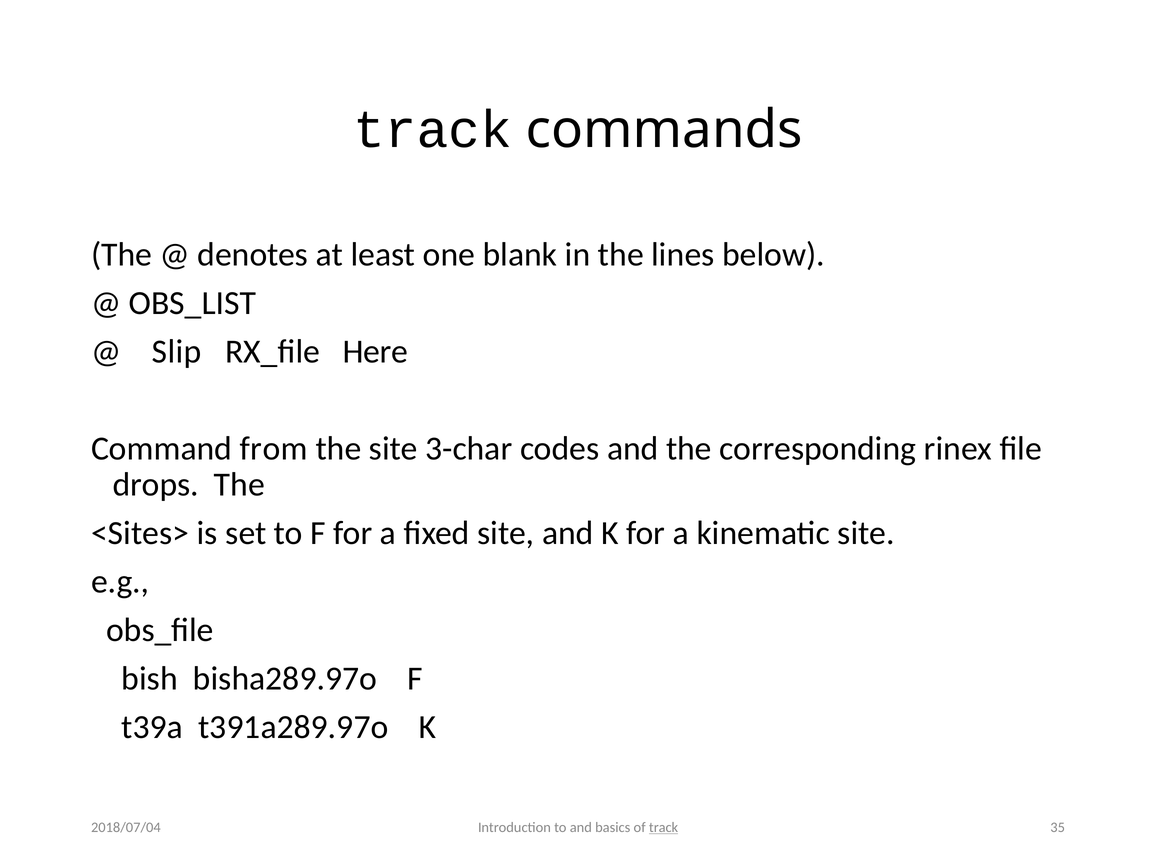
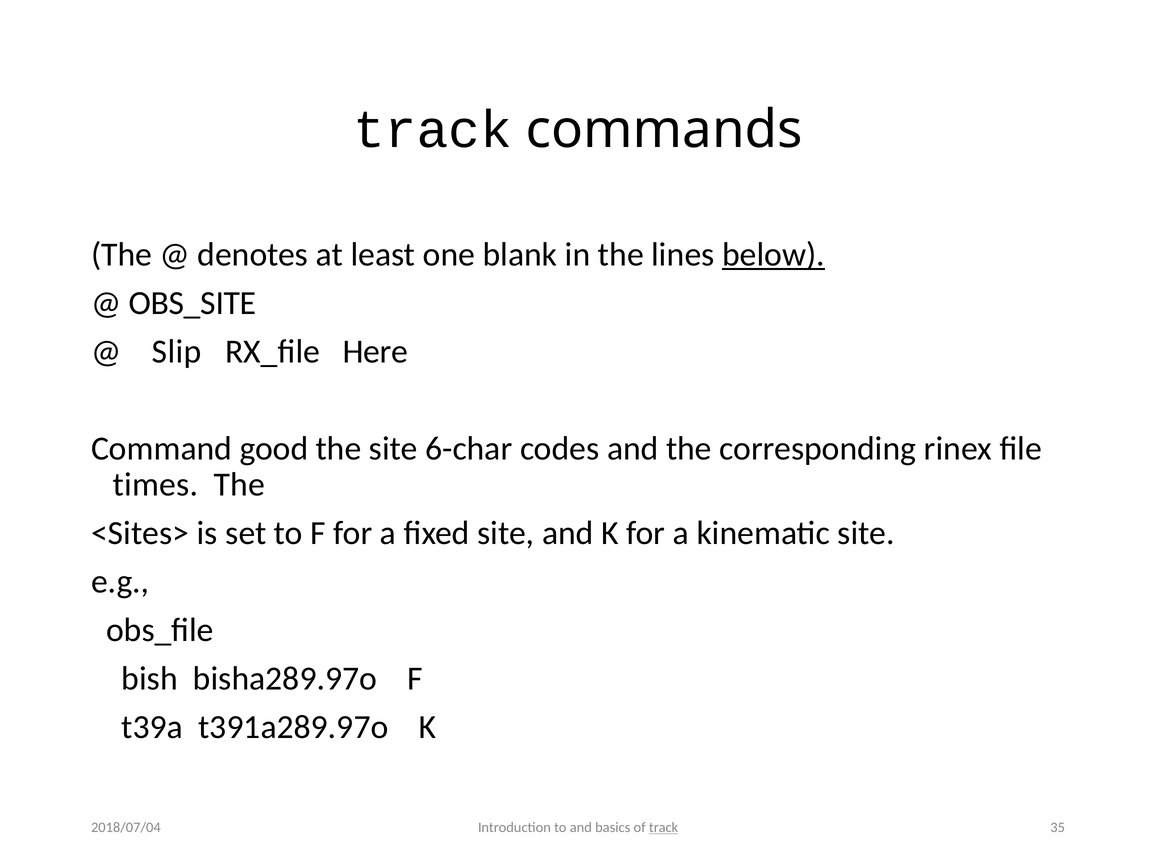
below underline: none -> present
OBS_LIST: OBS_LIST -> OBS_SITE
from: from -> good
3-char: 3-char -> 6-char
drops: drops -> times
